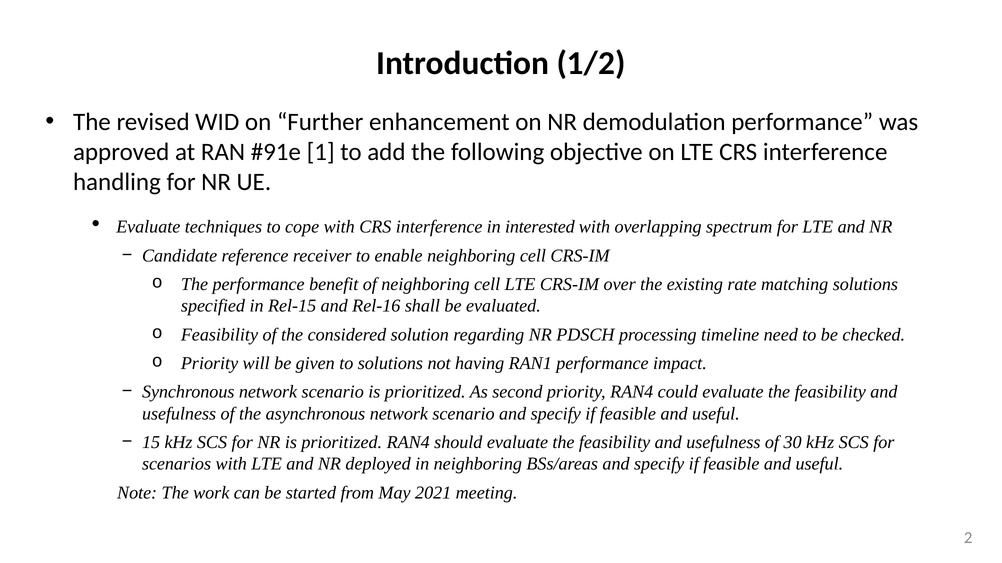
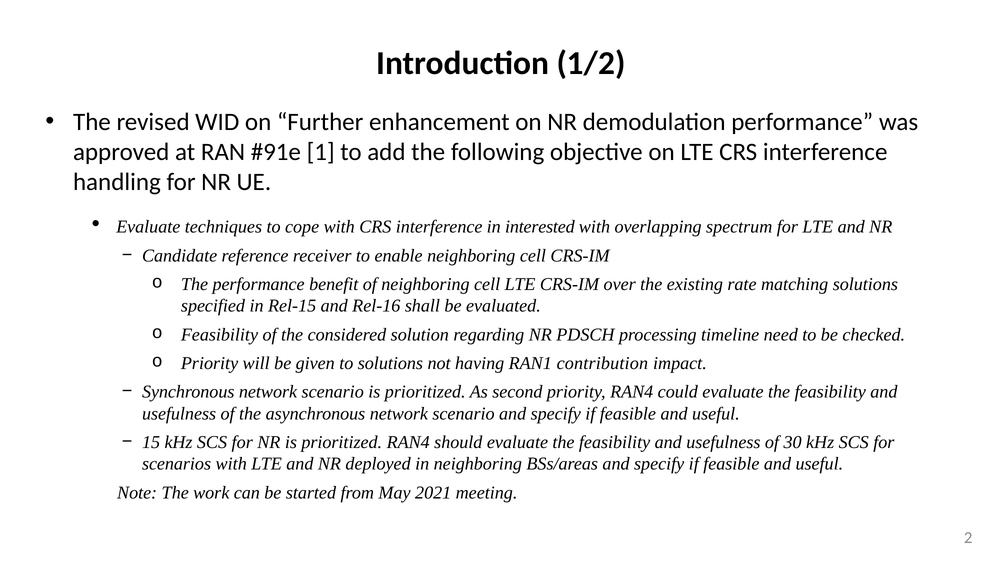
RAN1 performance: performance -> contribution
